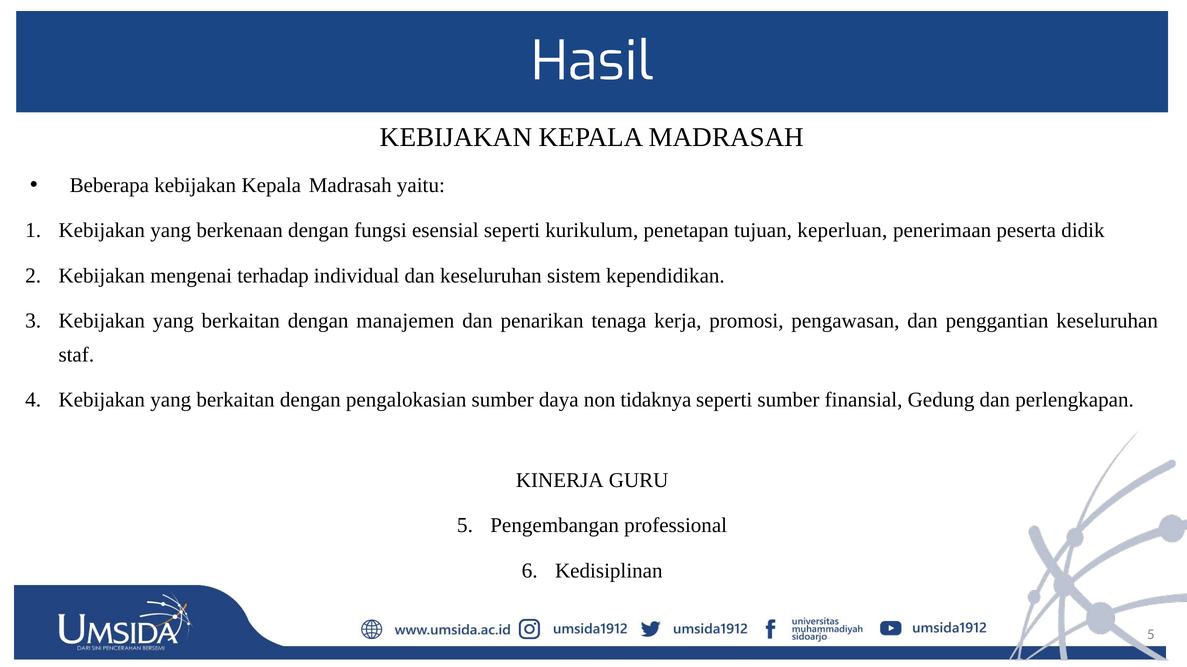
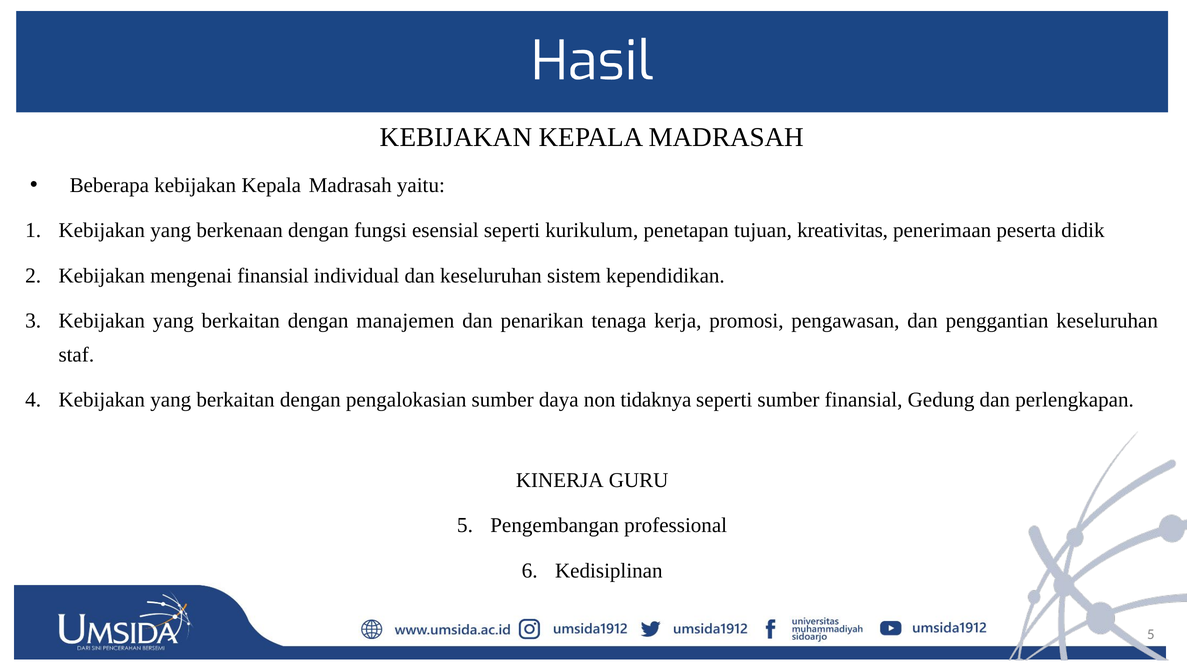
keperluan: keperluan -> kreativitas
mengenai terhadap: terhadap -> finansial
